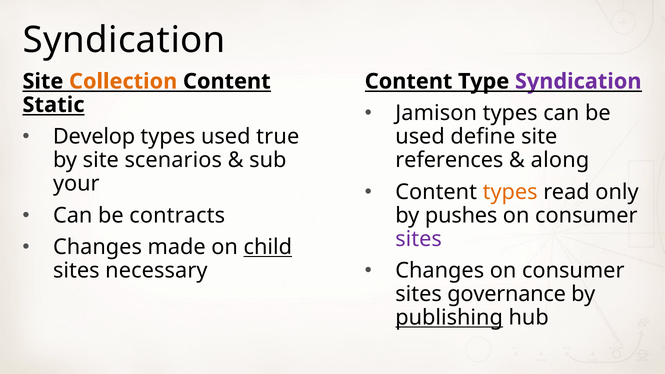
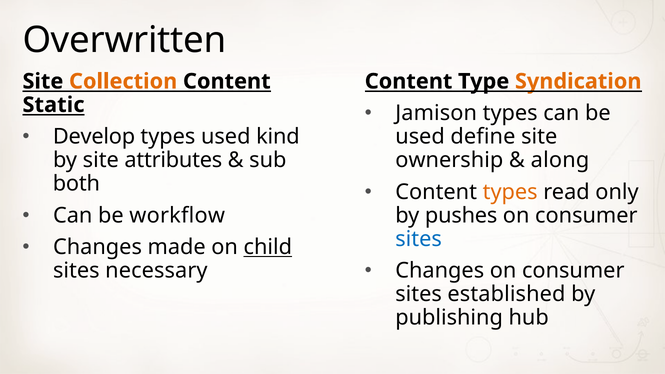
Syndication at (124, 40): Syndication -> Overwritten
Syndication at (578, 81) colour: purple -> orange
true: true -> kind
scenarios: scenarios -> attributes
references: references -> ownership
your: your -> both
contracts: contracts -> workflow
sites at (419, 239) colour: purple -> blue
governance: governance -> established
publishing underline: present -> none
